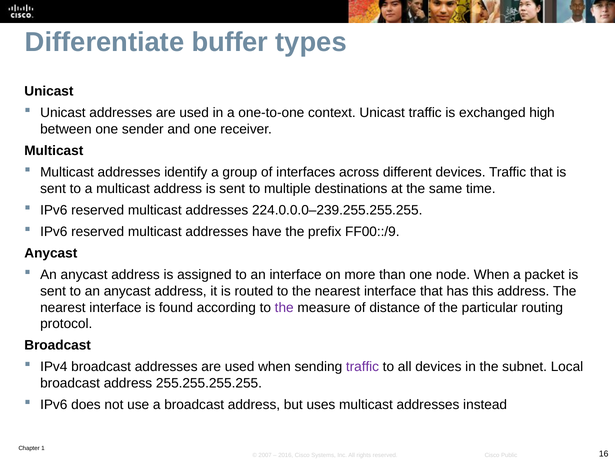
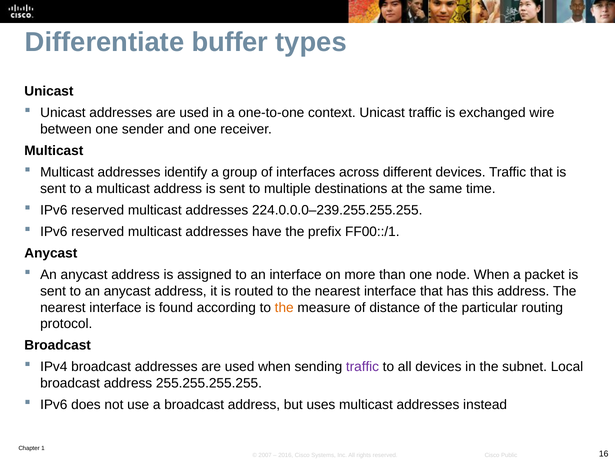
high: high -> wire
FF00::/9: FF00::/9 -> FF00::/1
the at (284, 308) colour: purple -> orange
